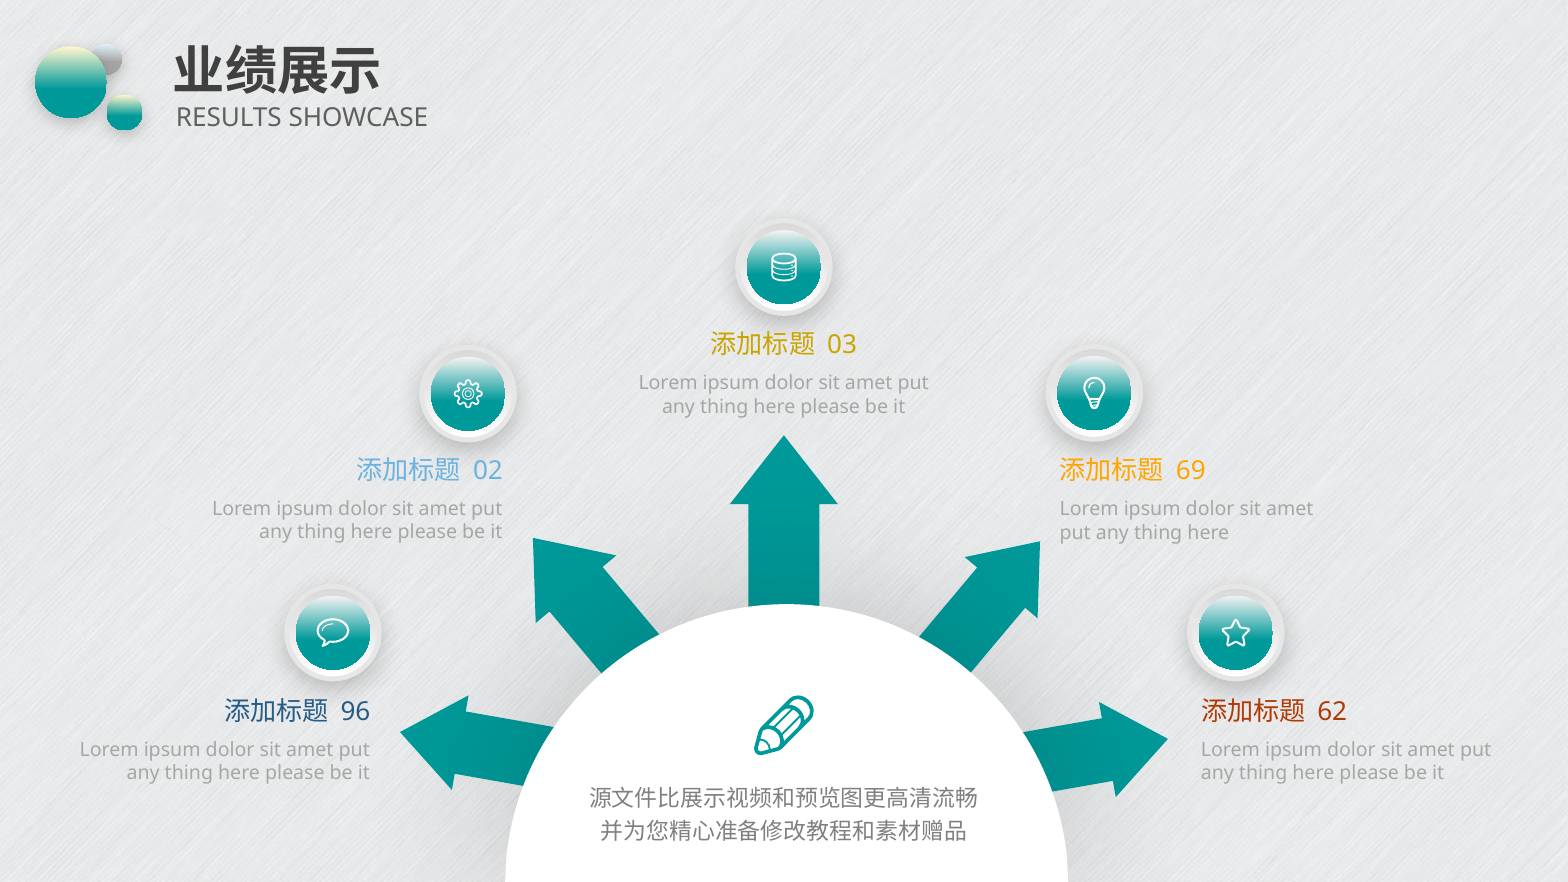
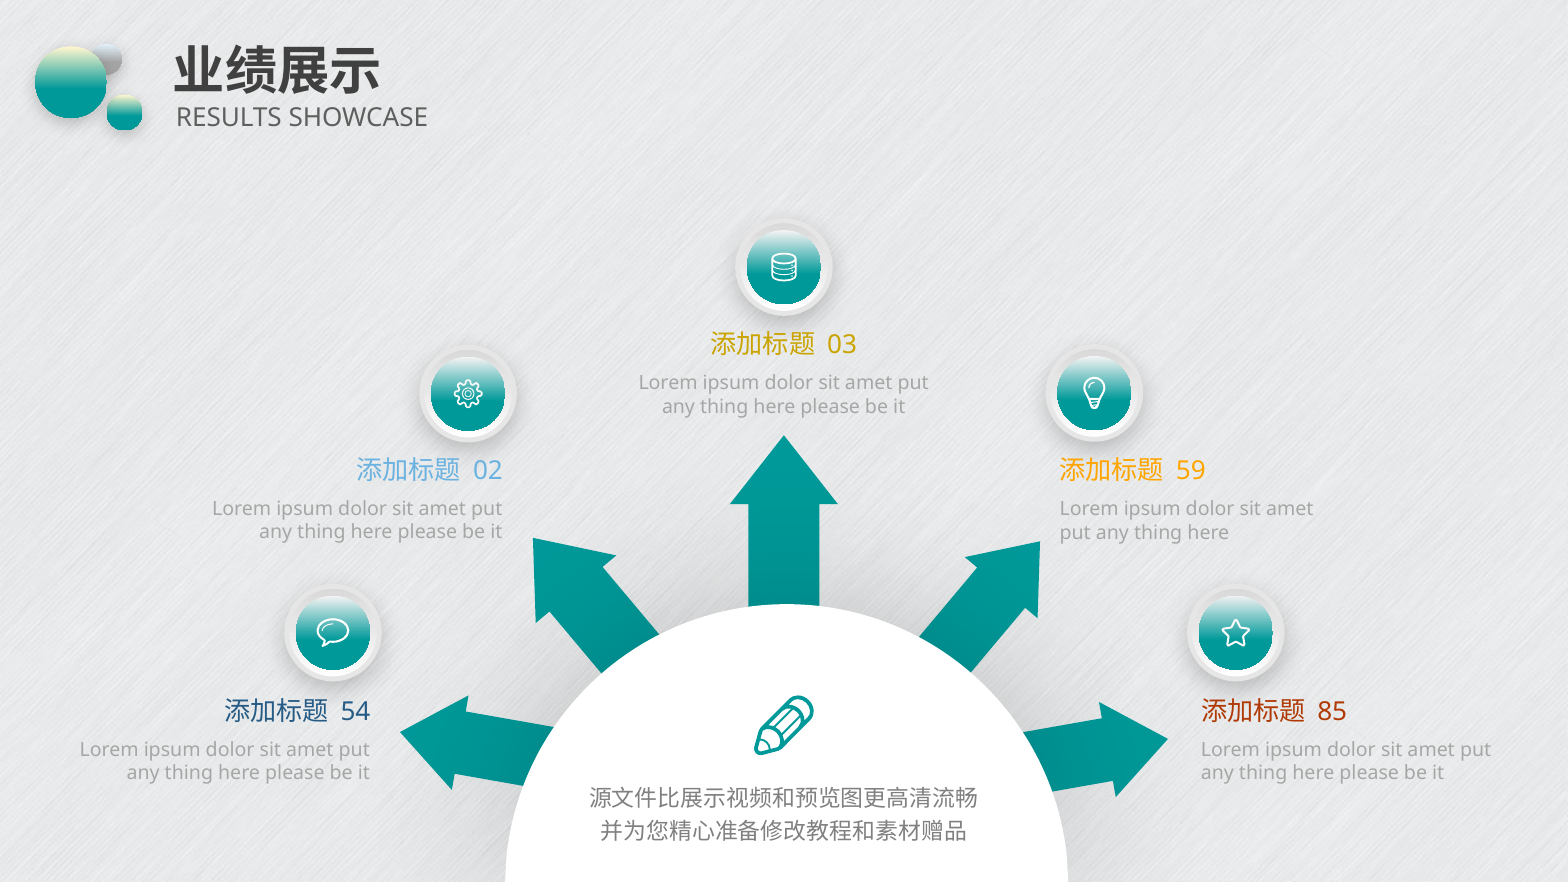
69: 69 -> 59
96: 96 -> 54
62: 62 -> 85
